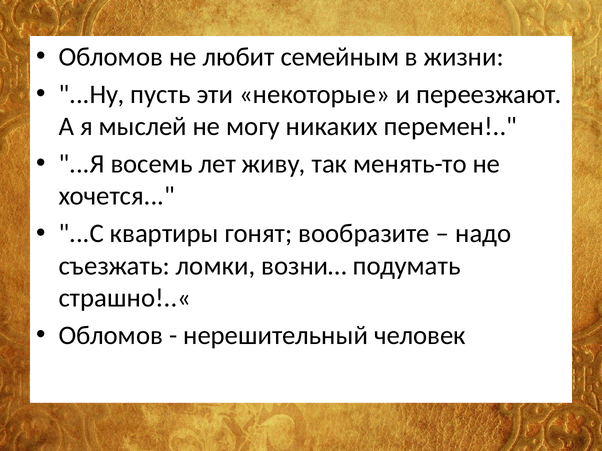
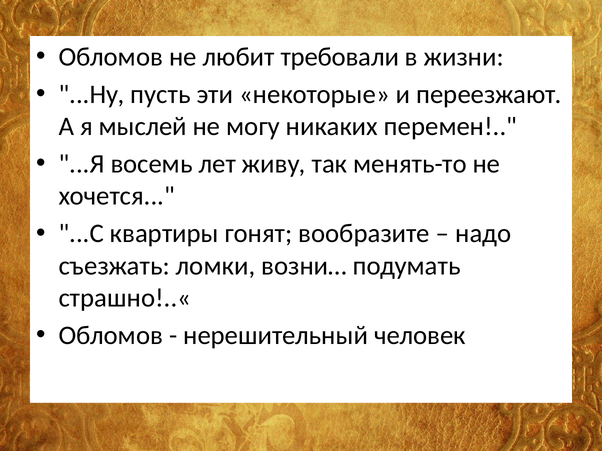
семейным: семейным -> требовали
